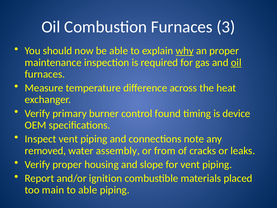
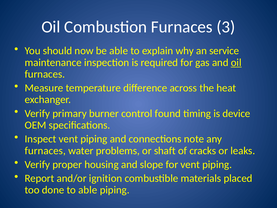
why underline: present -> none
an proper: proper -> service
removed at (45, 150): removed -> furnaces
assembly: assembly -> problems
from: from -> shaft
main: main -> done
